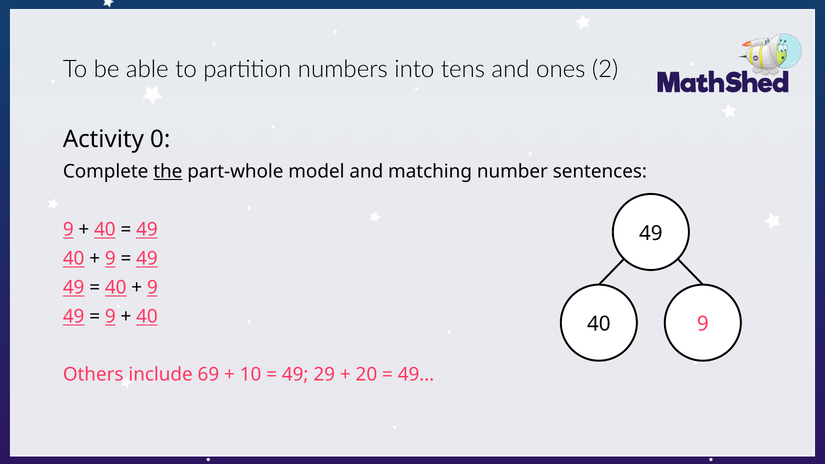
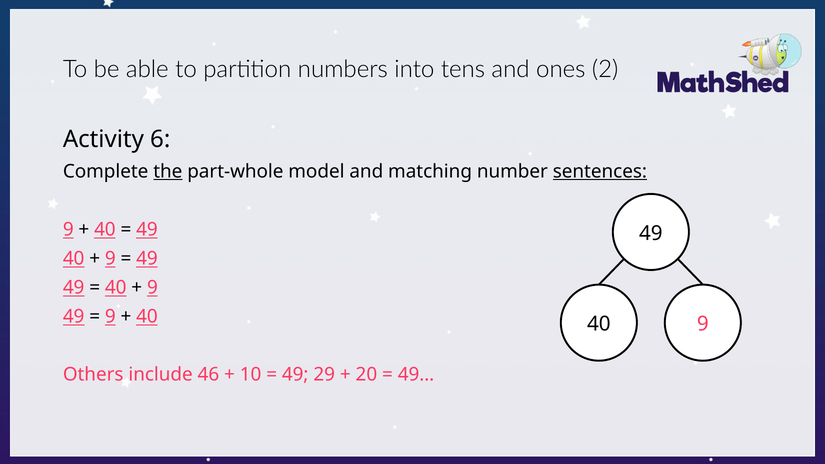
0: 0 -> 6
sentences underline: none -> present
69: 69 -> 46
